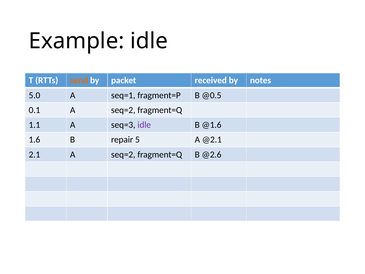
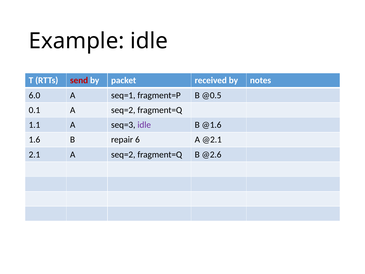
send colour: orange -> red
5.0: 5.0 -> 6.0
5: 5 -> 6
